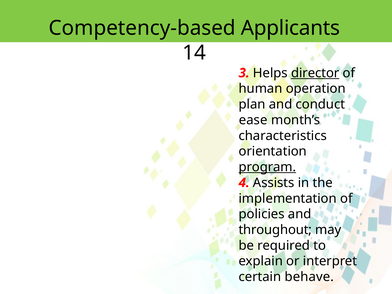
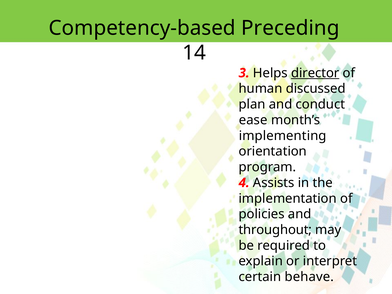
Applicants: Applicants -> Preceding
operation: operation -> discussed
characteristics: characteristics -> implementing
program underline: present -> none
